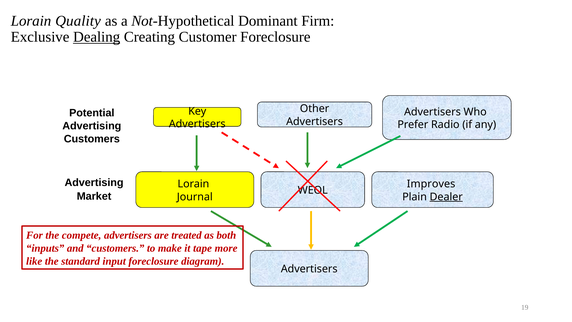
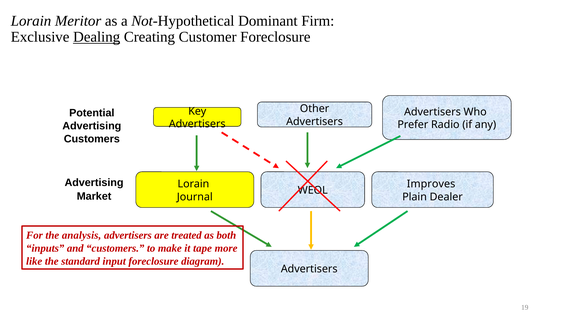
Quality: Quality -> Meritor
Dealer underline: present -> none
compete: compete -> analysis
